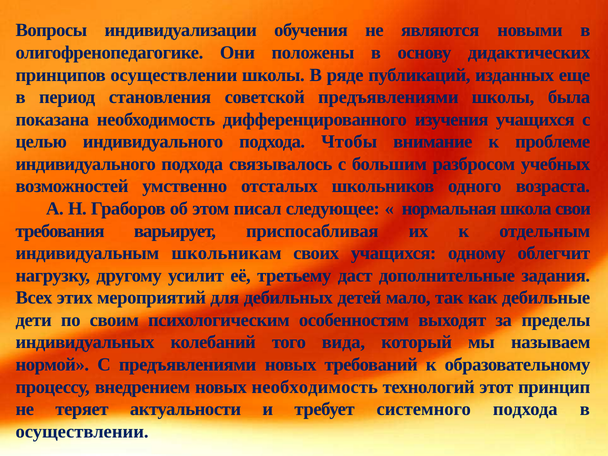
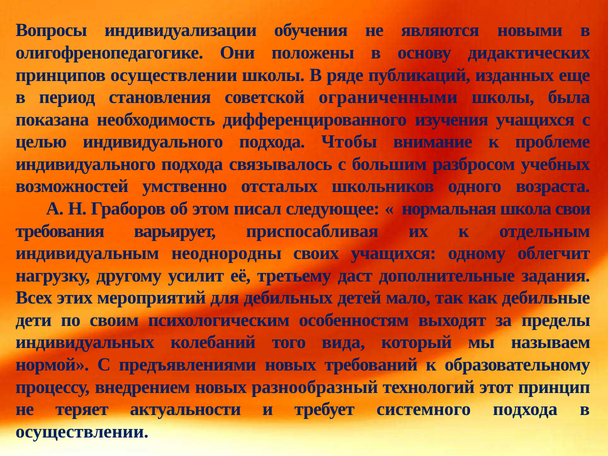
советской предъявлениями: предъявлениями -> ограниченными
школьникам: школьникам -> неоднородны
новых необходимость: необходимость -> разнообразный
